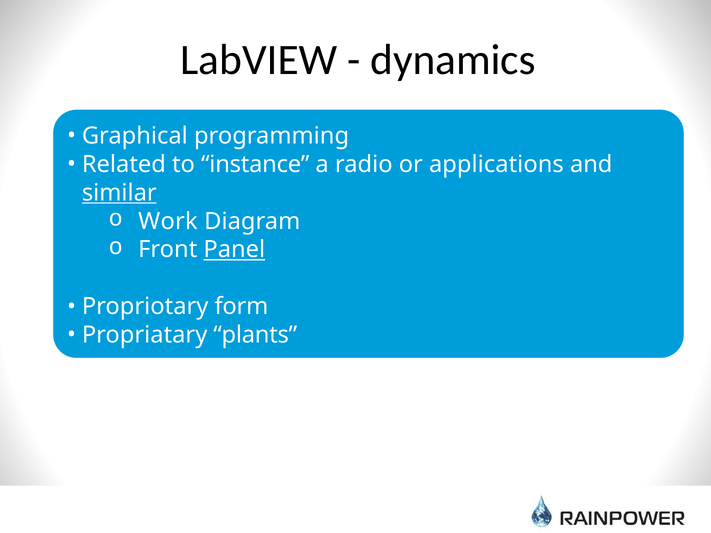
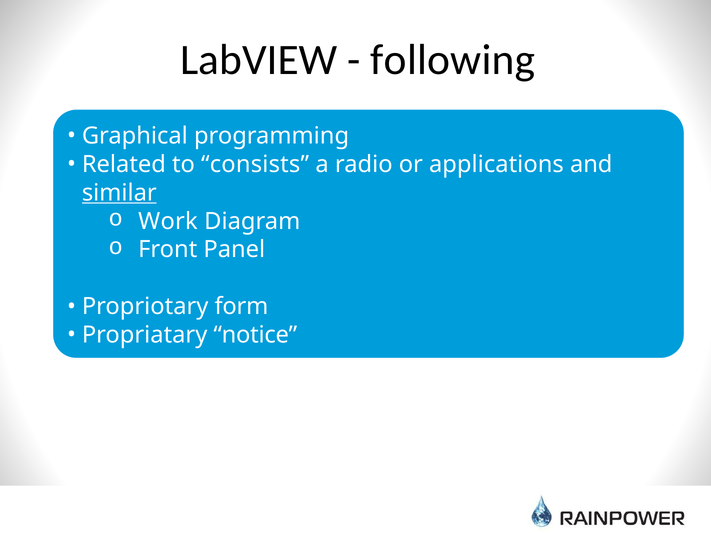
dynamics: dynamics -> following
instance: instance -> consists
Panel underline: present -> none
plants: plants -> notice
